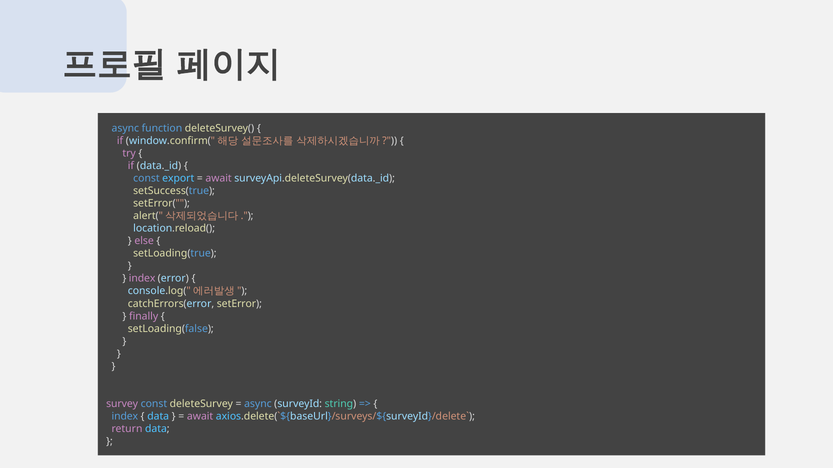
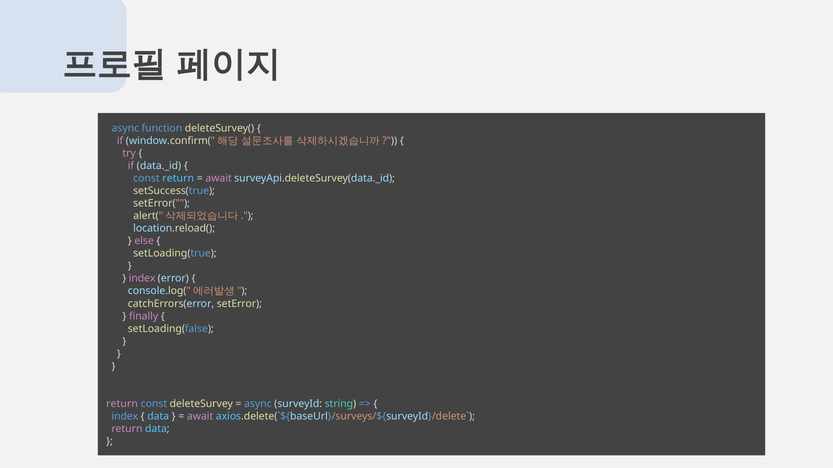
const export: export -> return
survey at (122, 404): survey -> return
